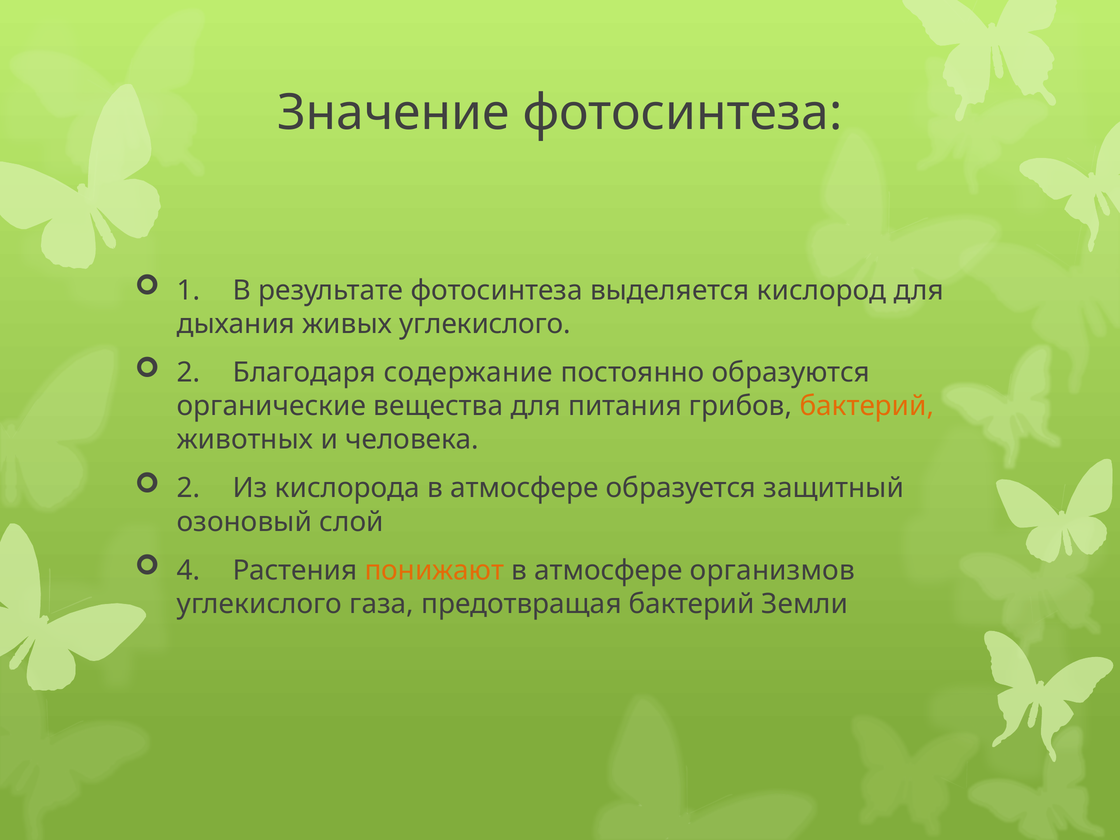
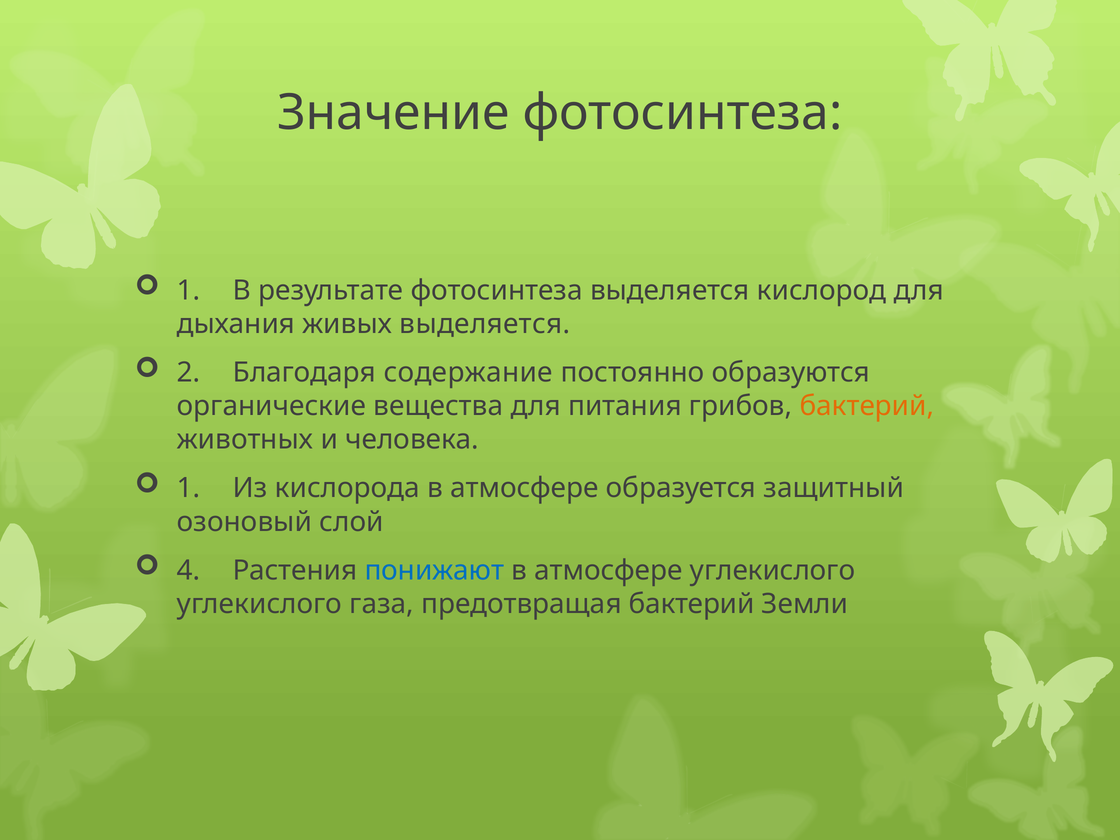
живых углекислого: углекислого -> выделяется
2 at (189, 488): 2 -> 1
понижают colour: orange -> blue
атмосфере организмов: организмов -> углекислого
